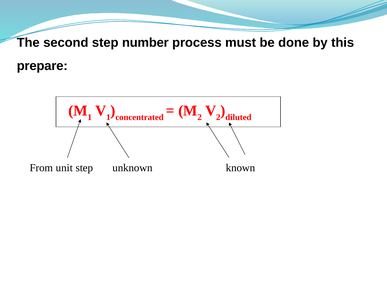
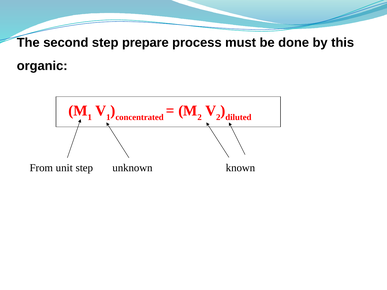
number: number -> prepare
prepare: prepare -> organic
